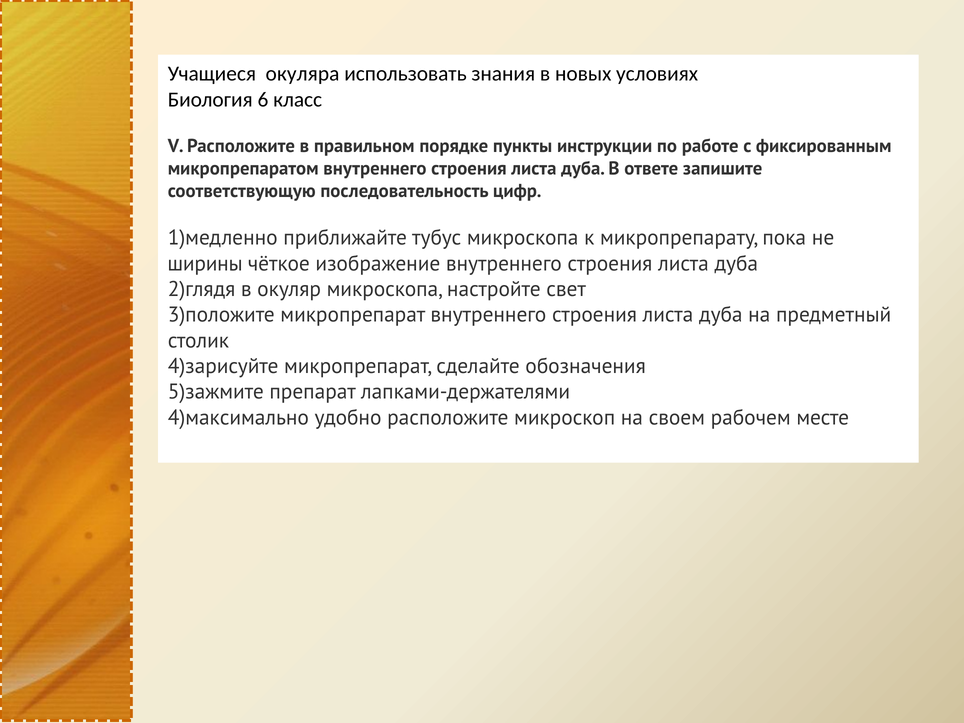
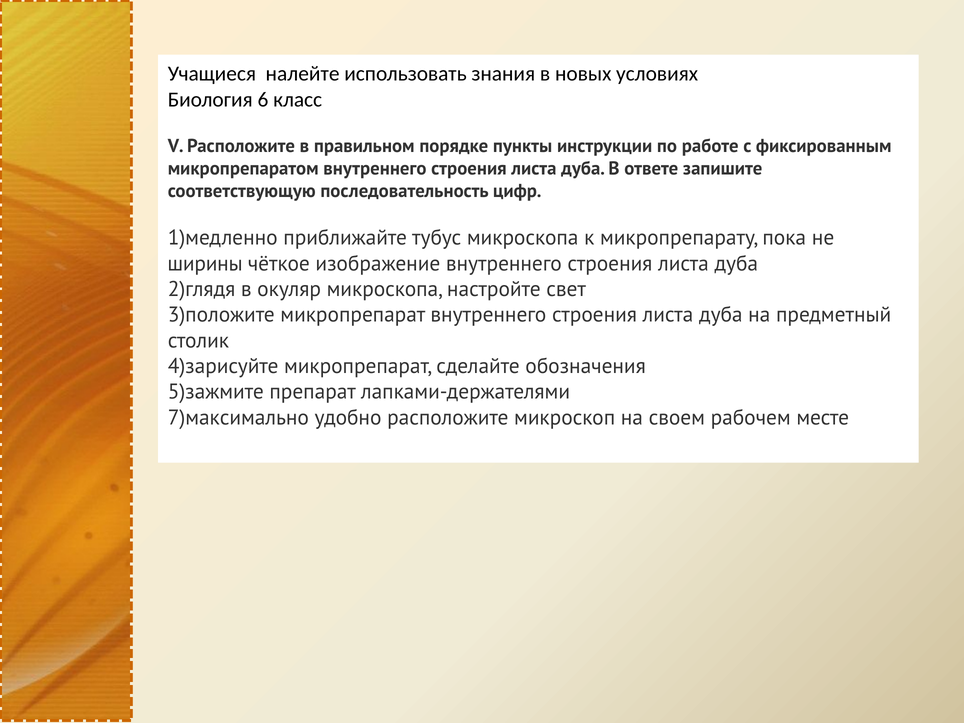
окуляра: окуляра -> налейте
4)максимально: 4)максимально -> 7)максимально
